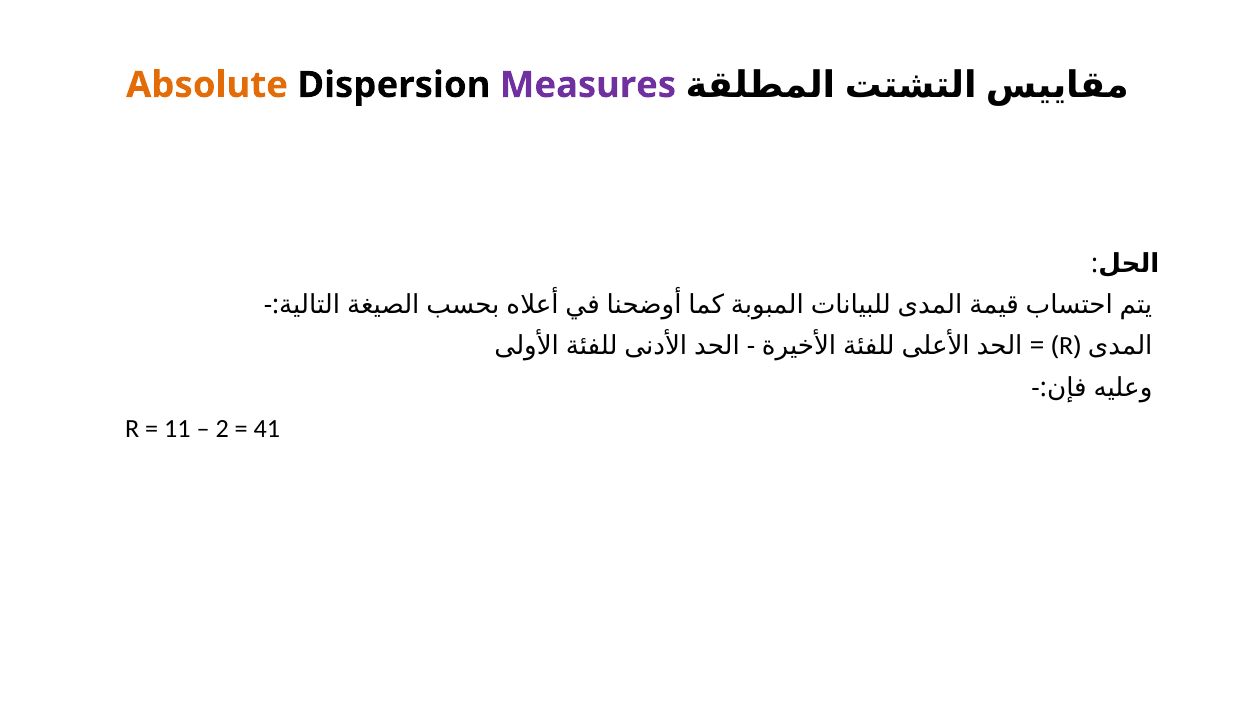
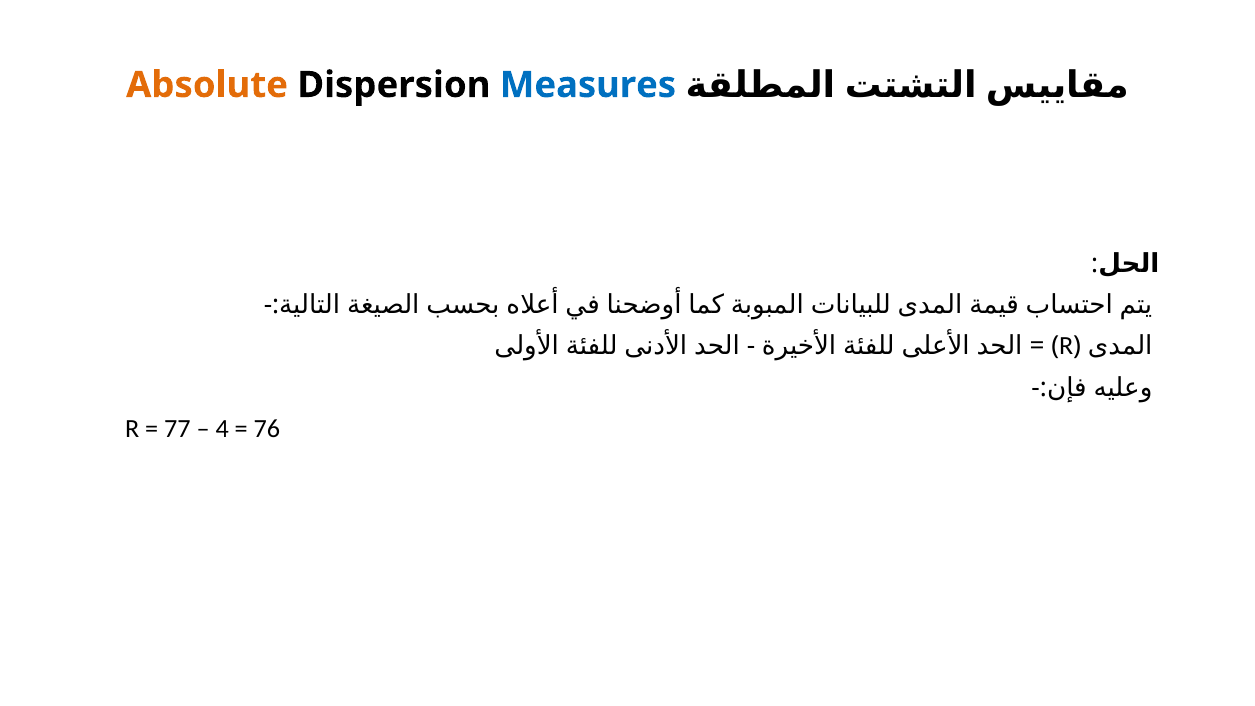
Measures colour: purple -> blue
11: 11 -> 77
2: 2 -> 4
41: 41 -> 76
